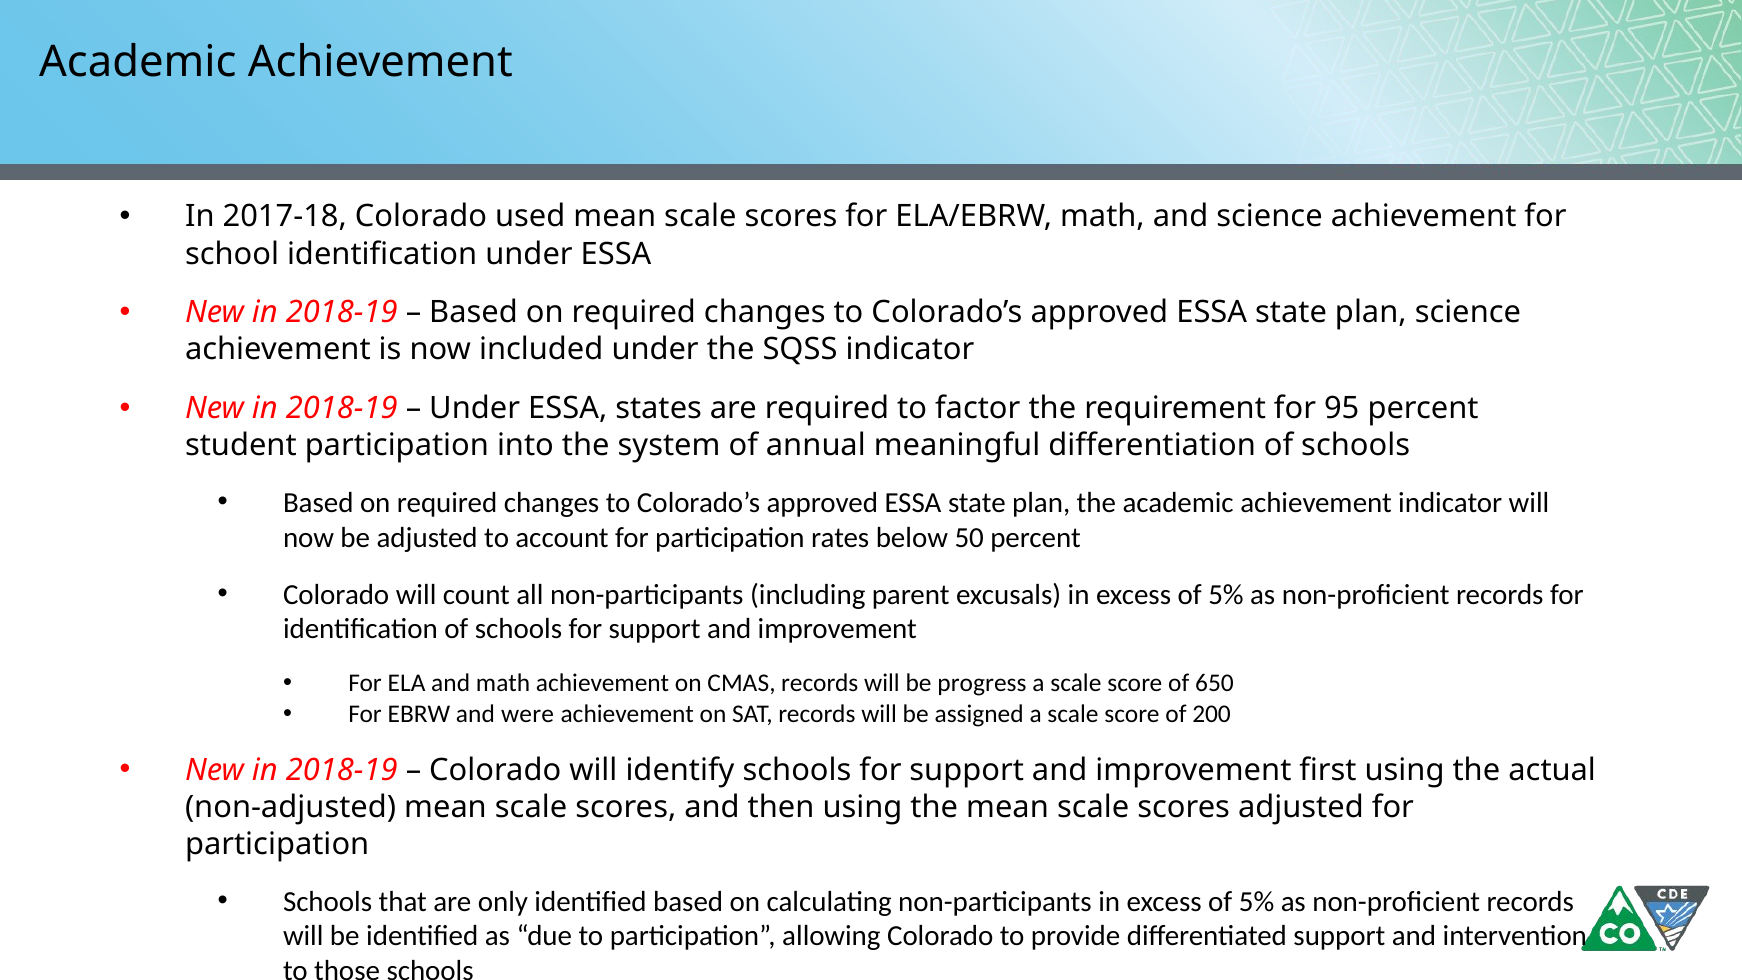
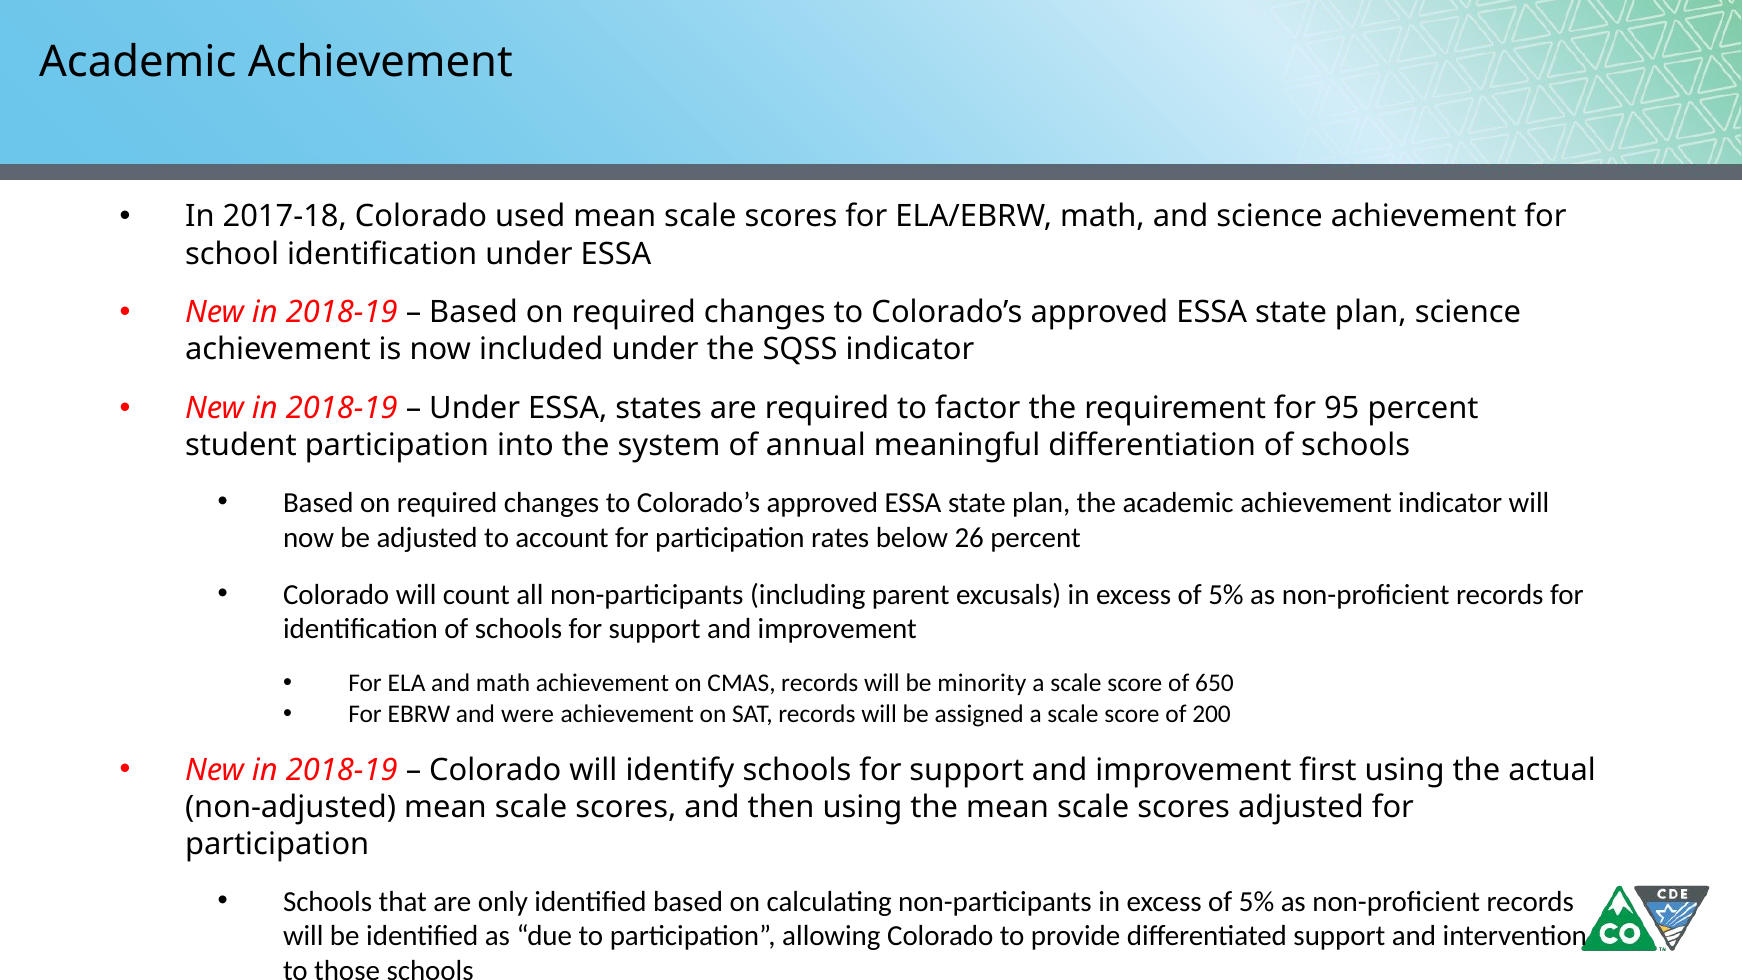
50: 50 -> 26
progress: progress -> minority
